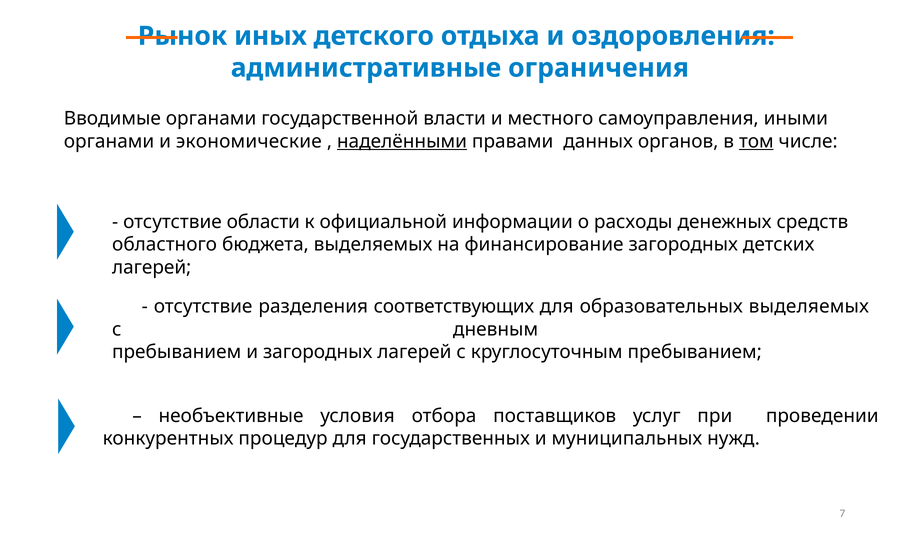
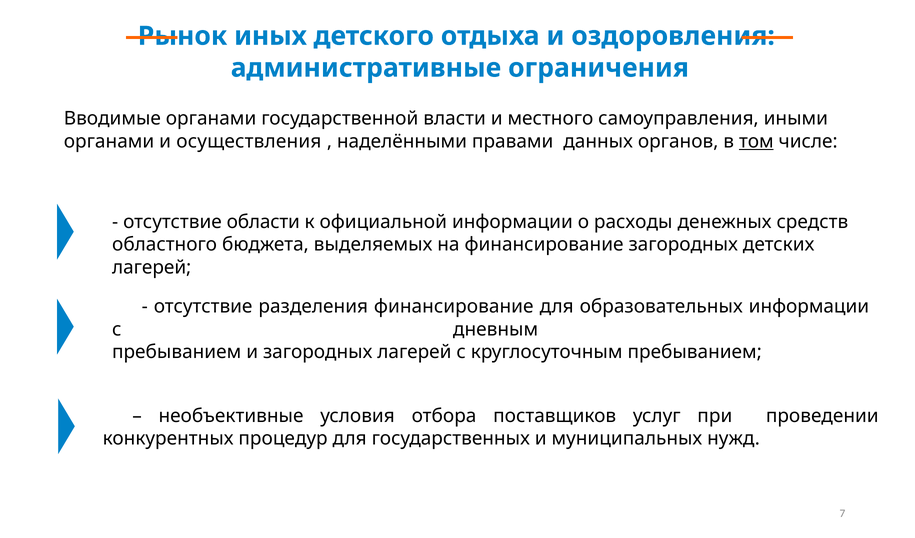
экономические: экономические -> осуществления
наделёнными underline: present -> none
разделения соответствующих: соответствующих -> финансирование
образовательных выделяемых: выделяемых -> информации
